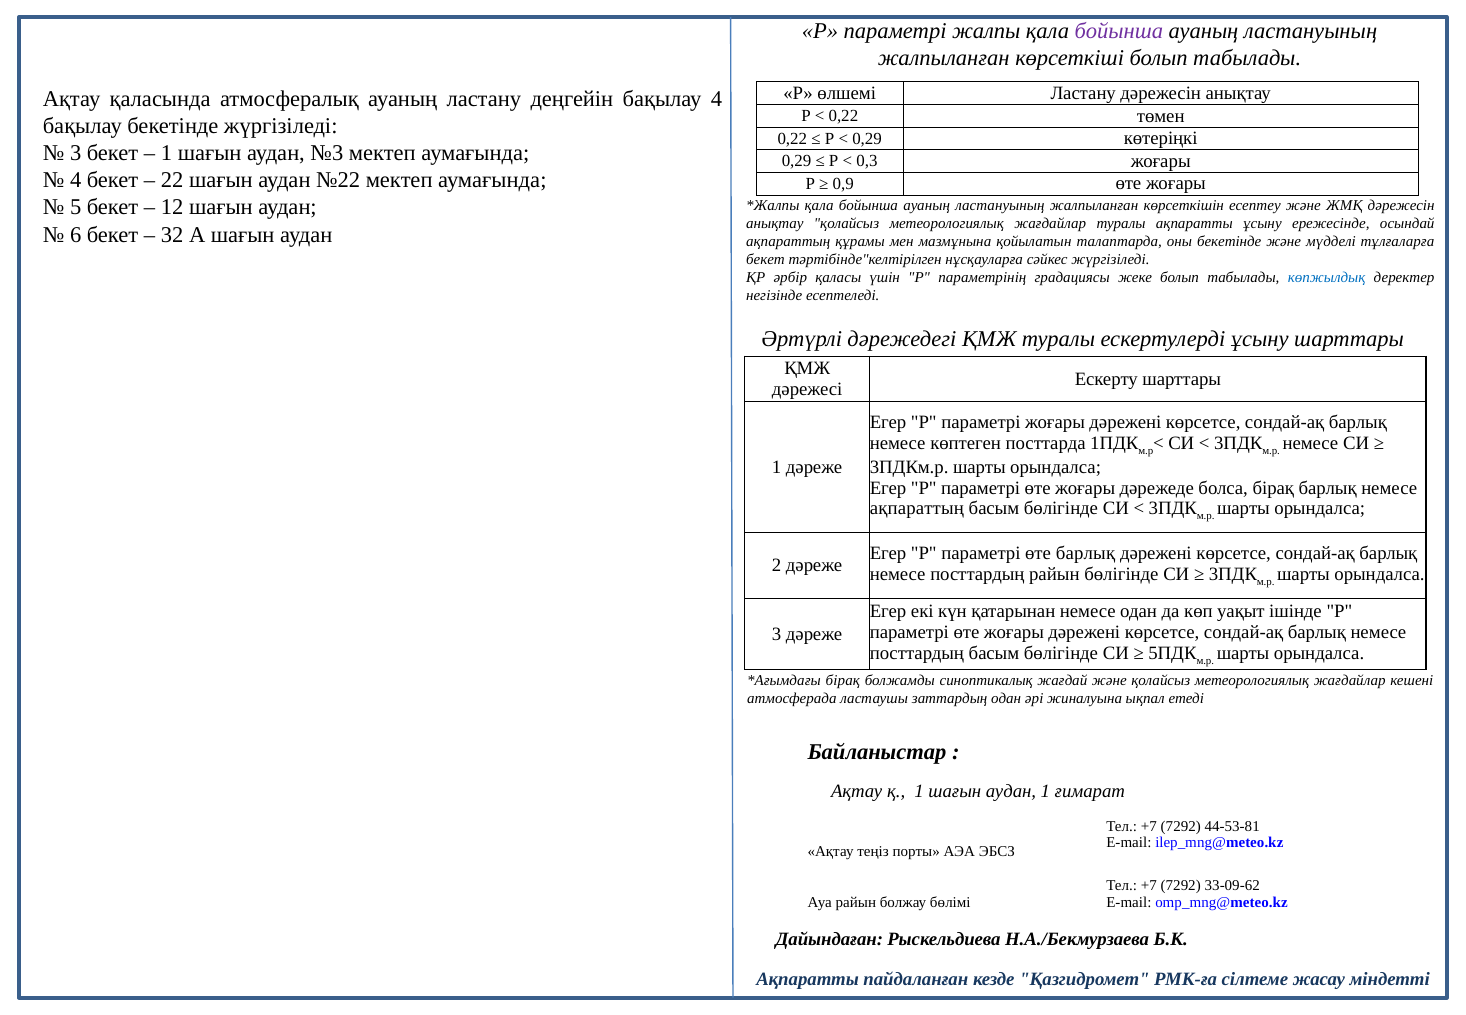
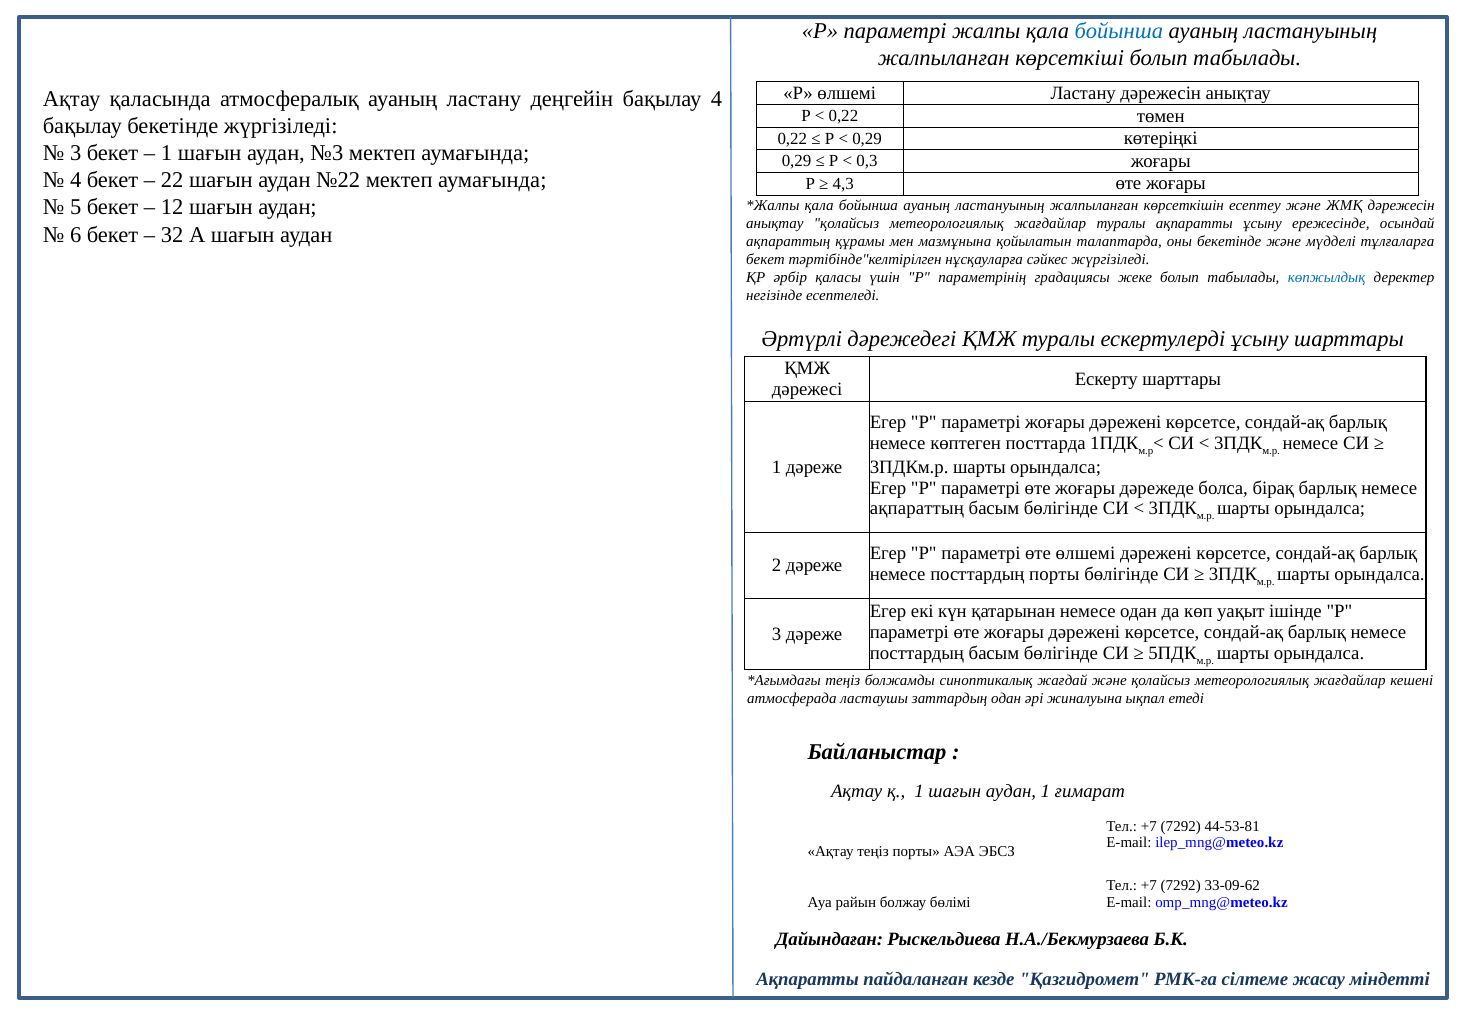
бойынша at (1119, 31) colour: purple -> blue
0,9: 0,9 -> 4,3
өте барлық: барлық -> өлшемі
посттардың райын: райын -> порты
бірақ at (843, 680): бірақ -> теңіз
